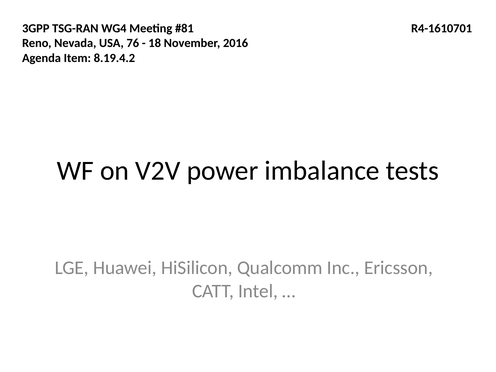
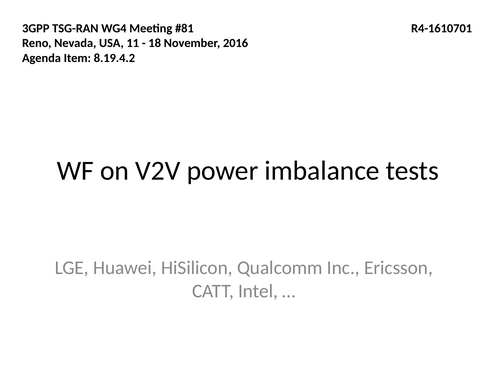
76: 76 -> 11
